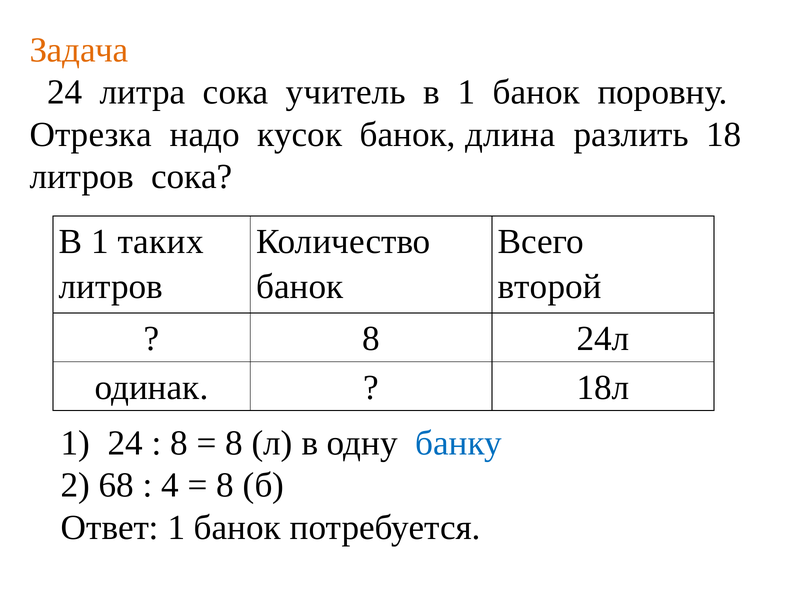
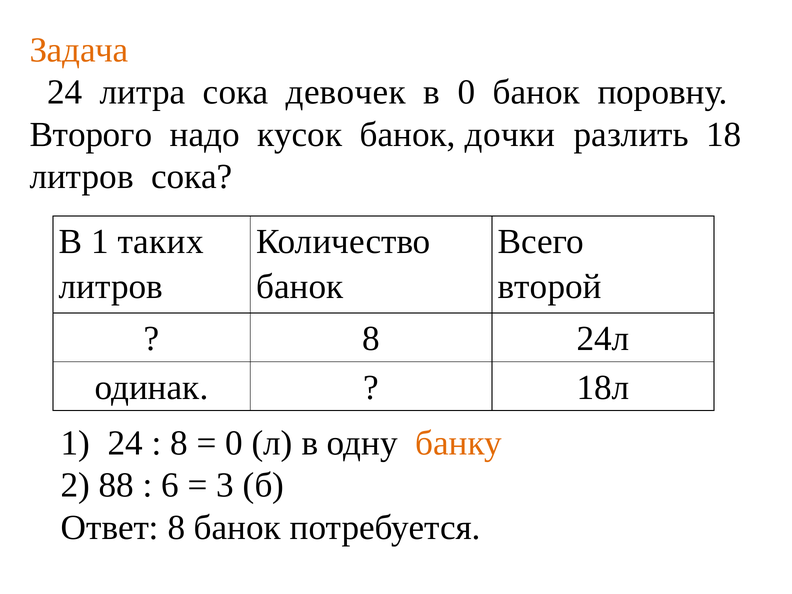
учитель: учитель -> девочек
1 at (467, 92): 1 -> 0
Отрезка: Отрезка -> Второго
длина: длина -> дочки
8 at (234, 443): 8 -> 0
банку colour: blue -> orange
68: 68 -> 88
4: 4 -> 6
8 at (225, 485): 8 -> 3
Ответ 1: 1 -> 8
